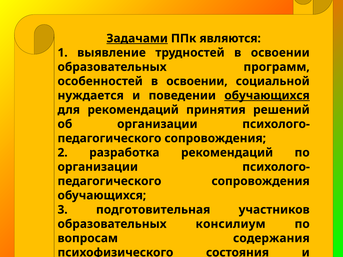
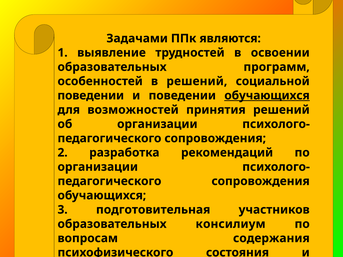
Задачами underline: present -> none
особенностей в освоении: освоении -> решений
нуждается at (91, 96): нуждается -> поведении
для рекомендаций: рекомендаций -> возможностей
